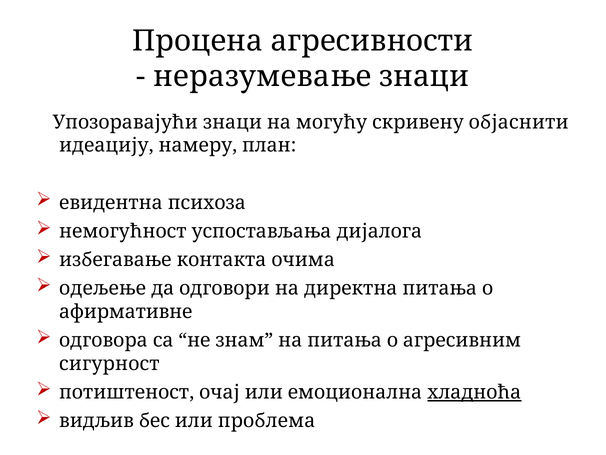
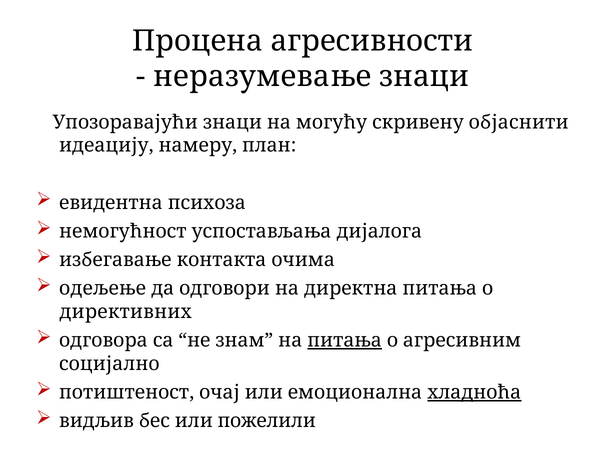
афирмативне: афирмативне -> директивних
питања at (345, 340) underline: none -> present
сигурност: сигурност -> социјално
проблема: проблема -> пожелили
